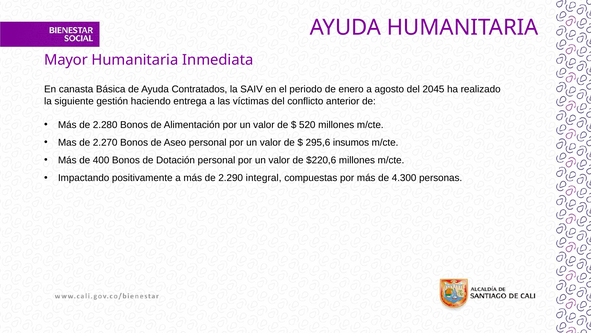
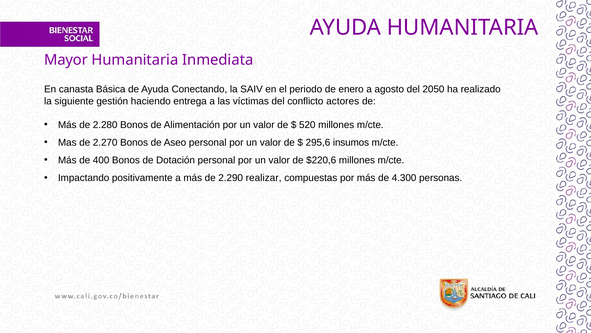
Contratados: Contratados -> Conectando
2045: 2045 -> 2050
anterior: anterior -> actores
integral: integral -> realizar
